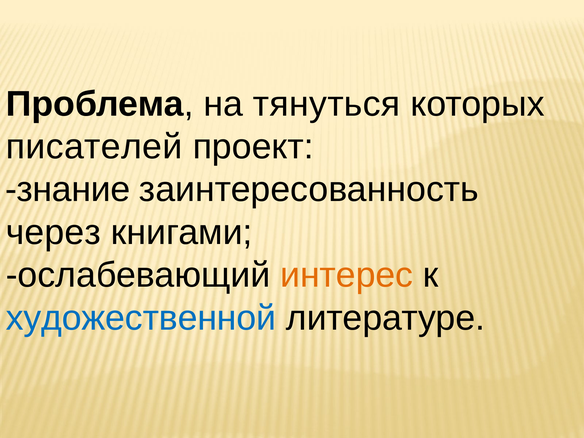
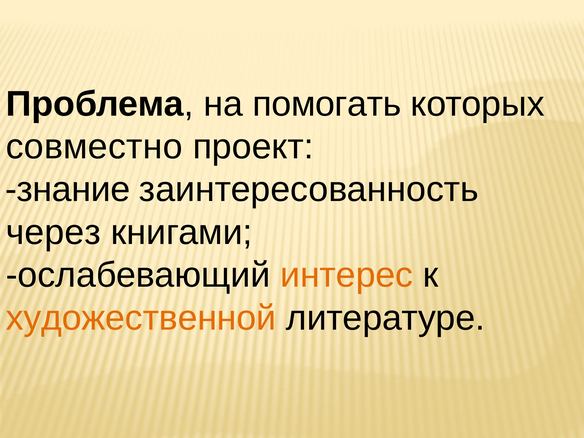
тянуться: тянуться -> помогать
писателей: писателей -> совместно
художественной colour: blue -> orange
